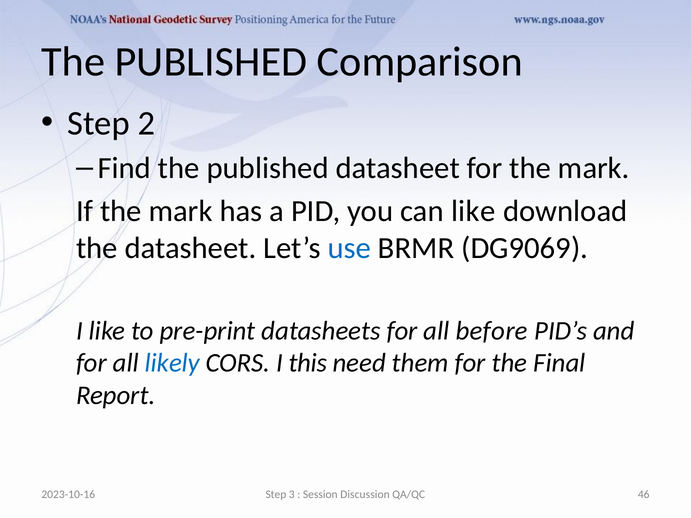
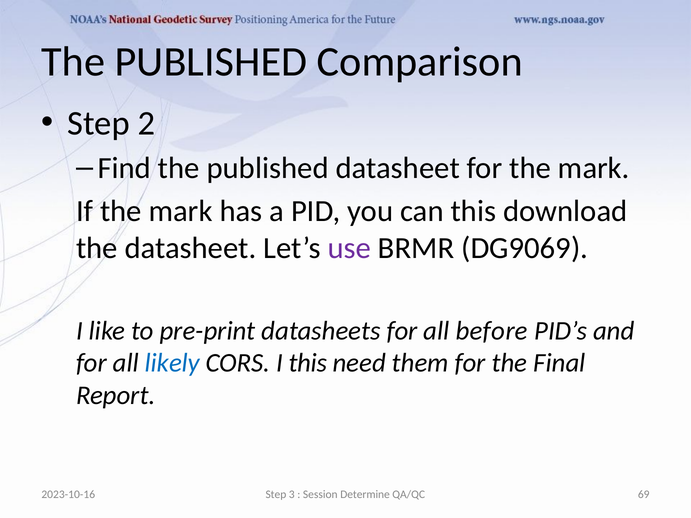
can like: like -> this
use colour: blue -> purple
Discussion: Discussion -> Determine
46: 46 -> 69
